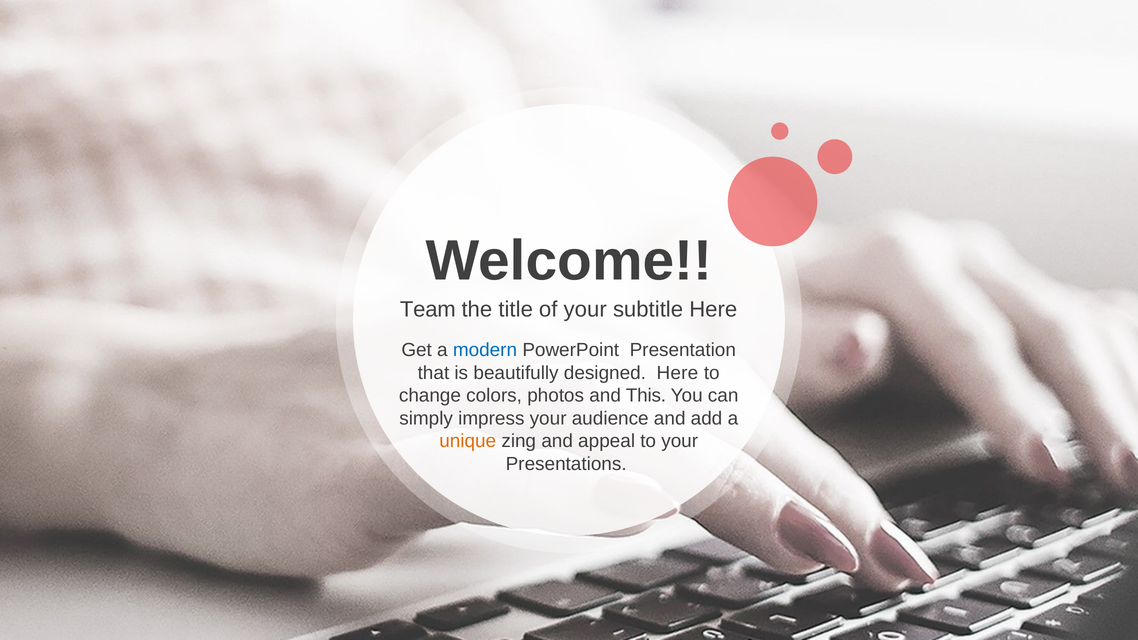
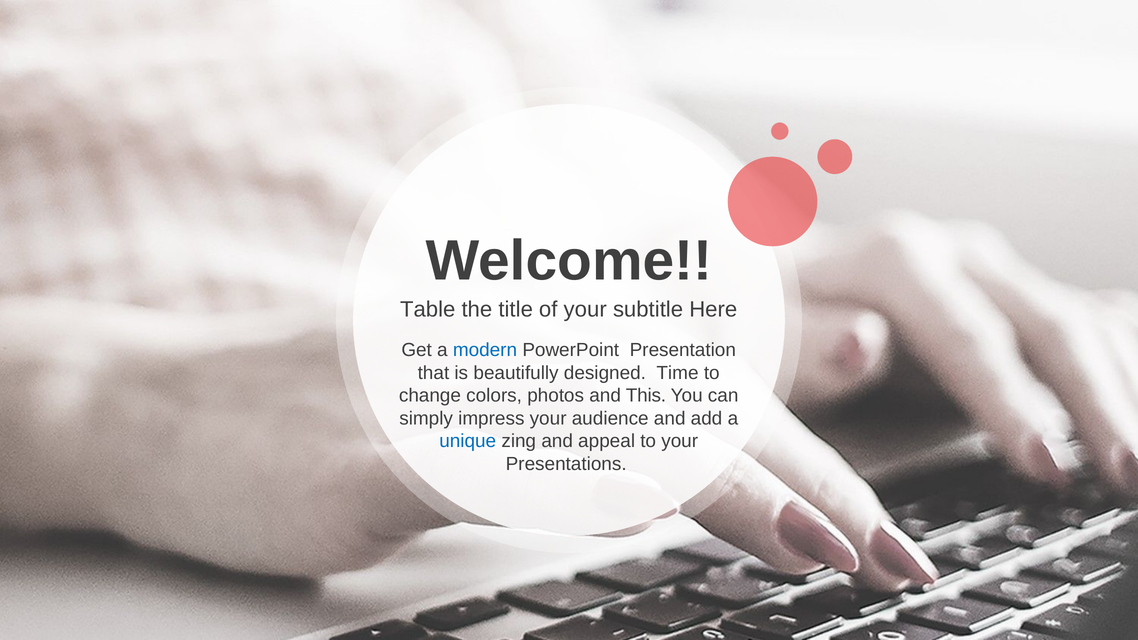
Team: Team -> Table
designed Here: Here -> Time
unique colour: orange -> blue
